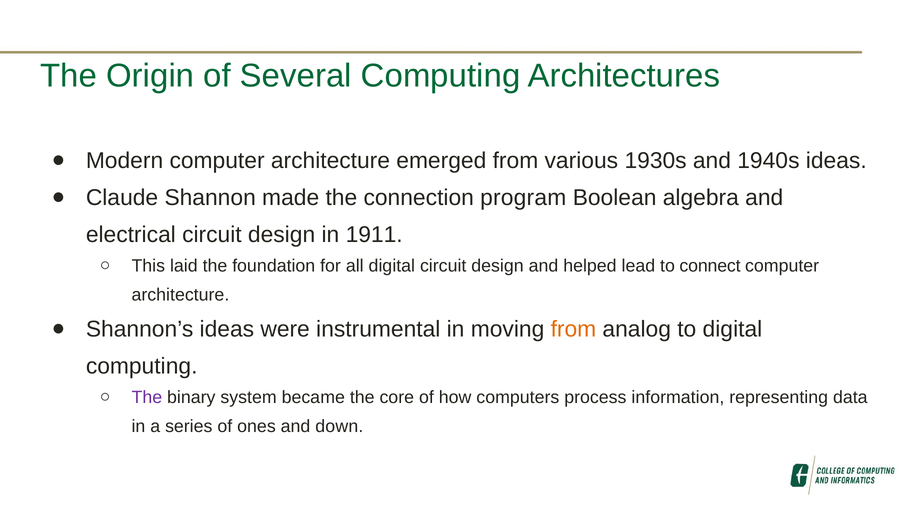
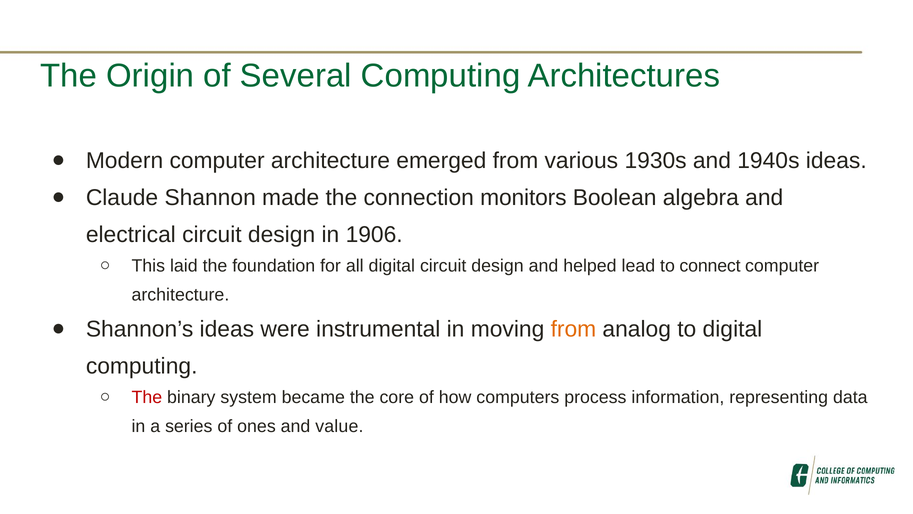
program: program -> monitors
1911: 1911 -> 1906
The at (147, 397) colour: purple -> red
down: down -> value
